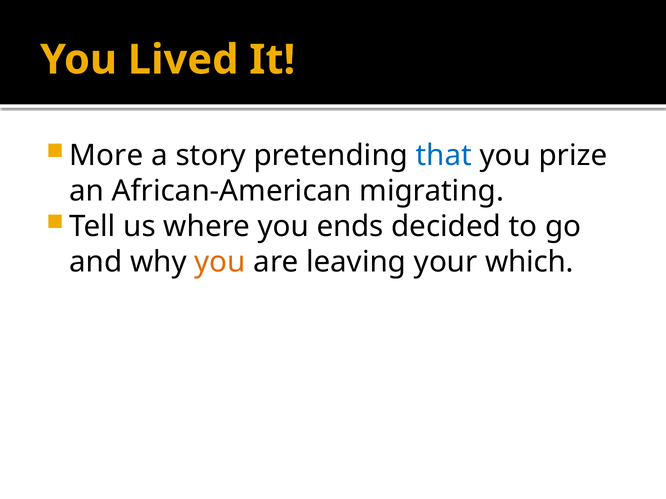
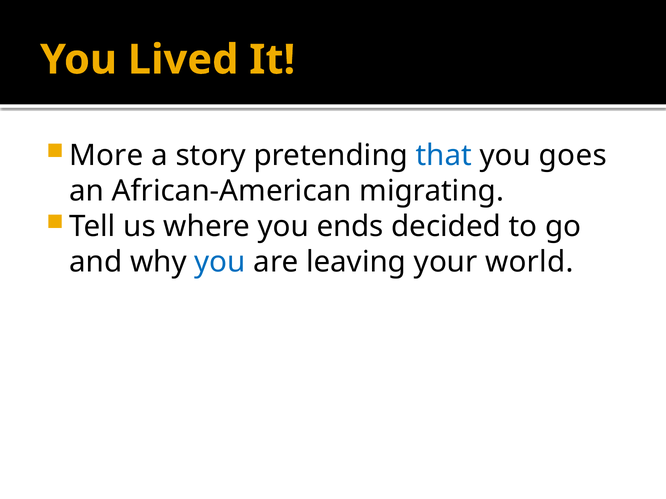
prize: prize -> goes
you at (220, 262) colour: orange -> blue
which: which -> world
